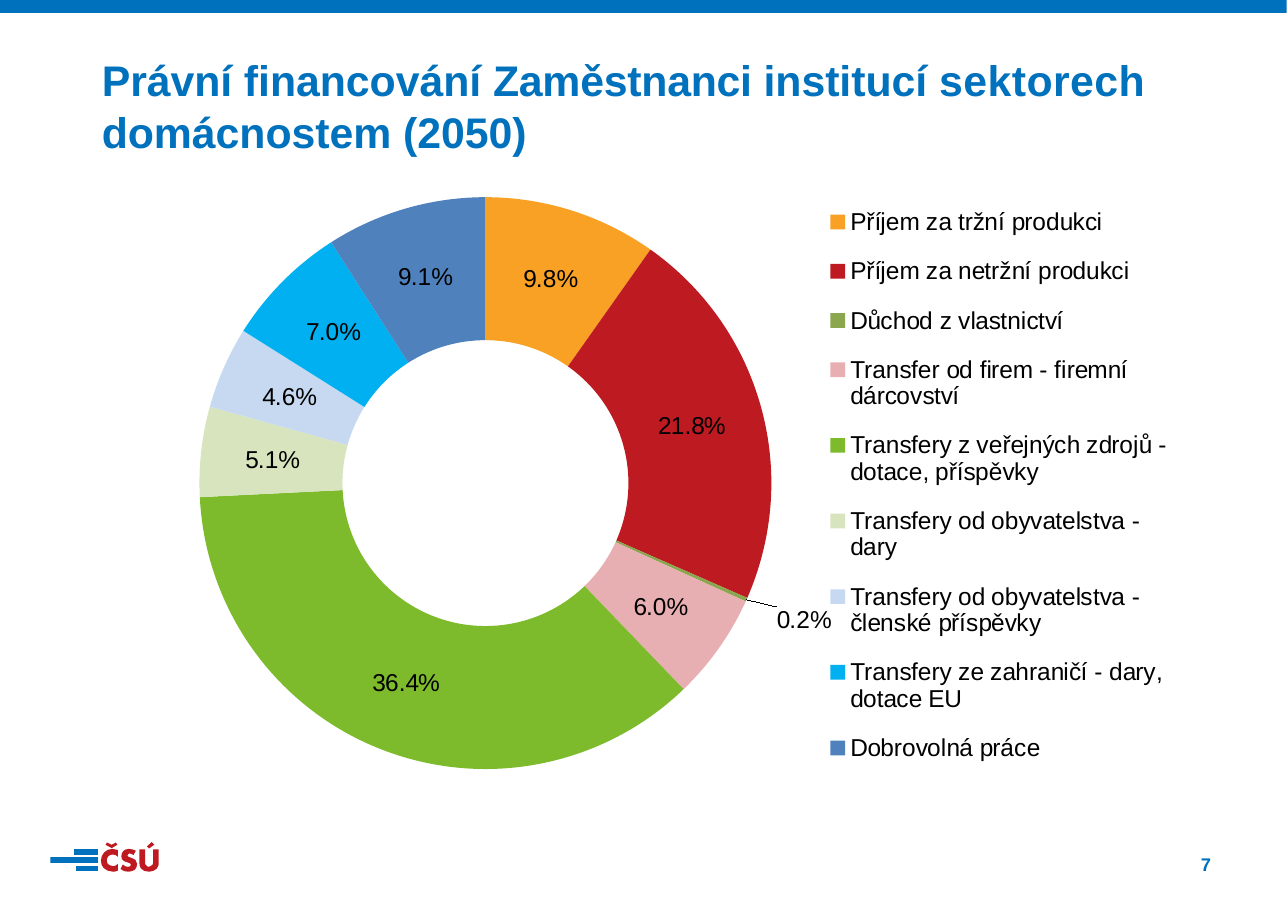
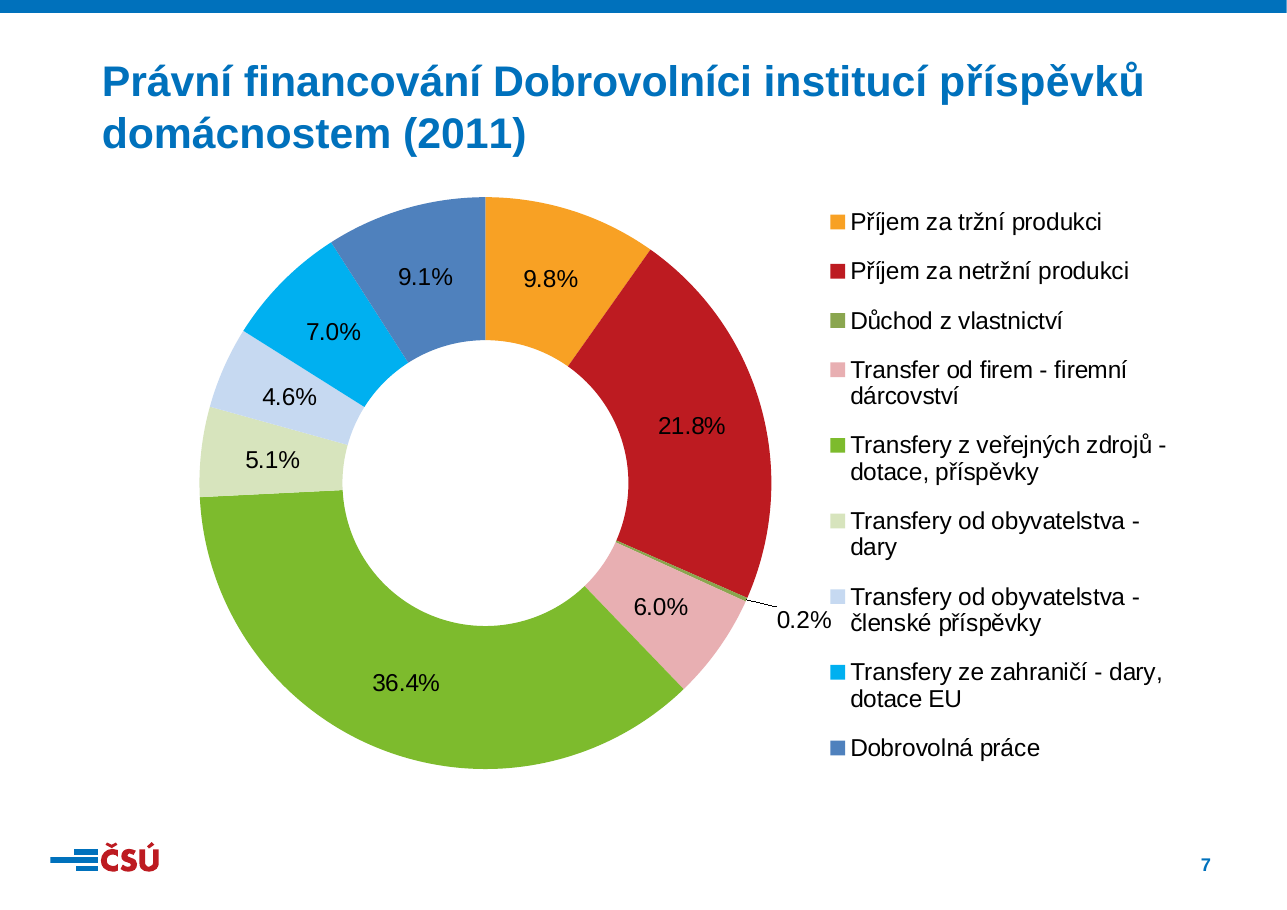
Zaměstnanci: Zaměstnanci -> Dobrovolníci
sektorech: sektorech -> příspěvků
2050: 2050 -> 2011
